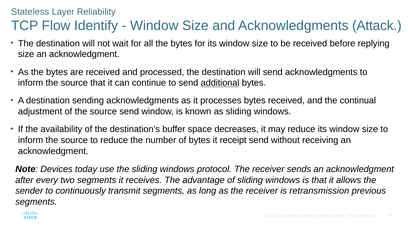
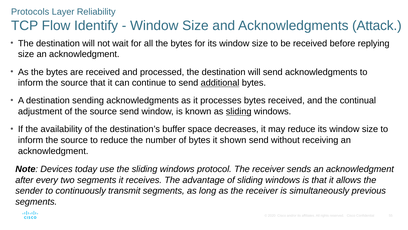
Stateless: Stateless -> Protocols
sliding at (239, 111) underline: none -> present
receipt: receipt -> shown
retransmission: retransmission -> simultaneously
